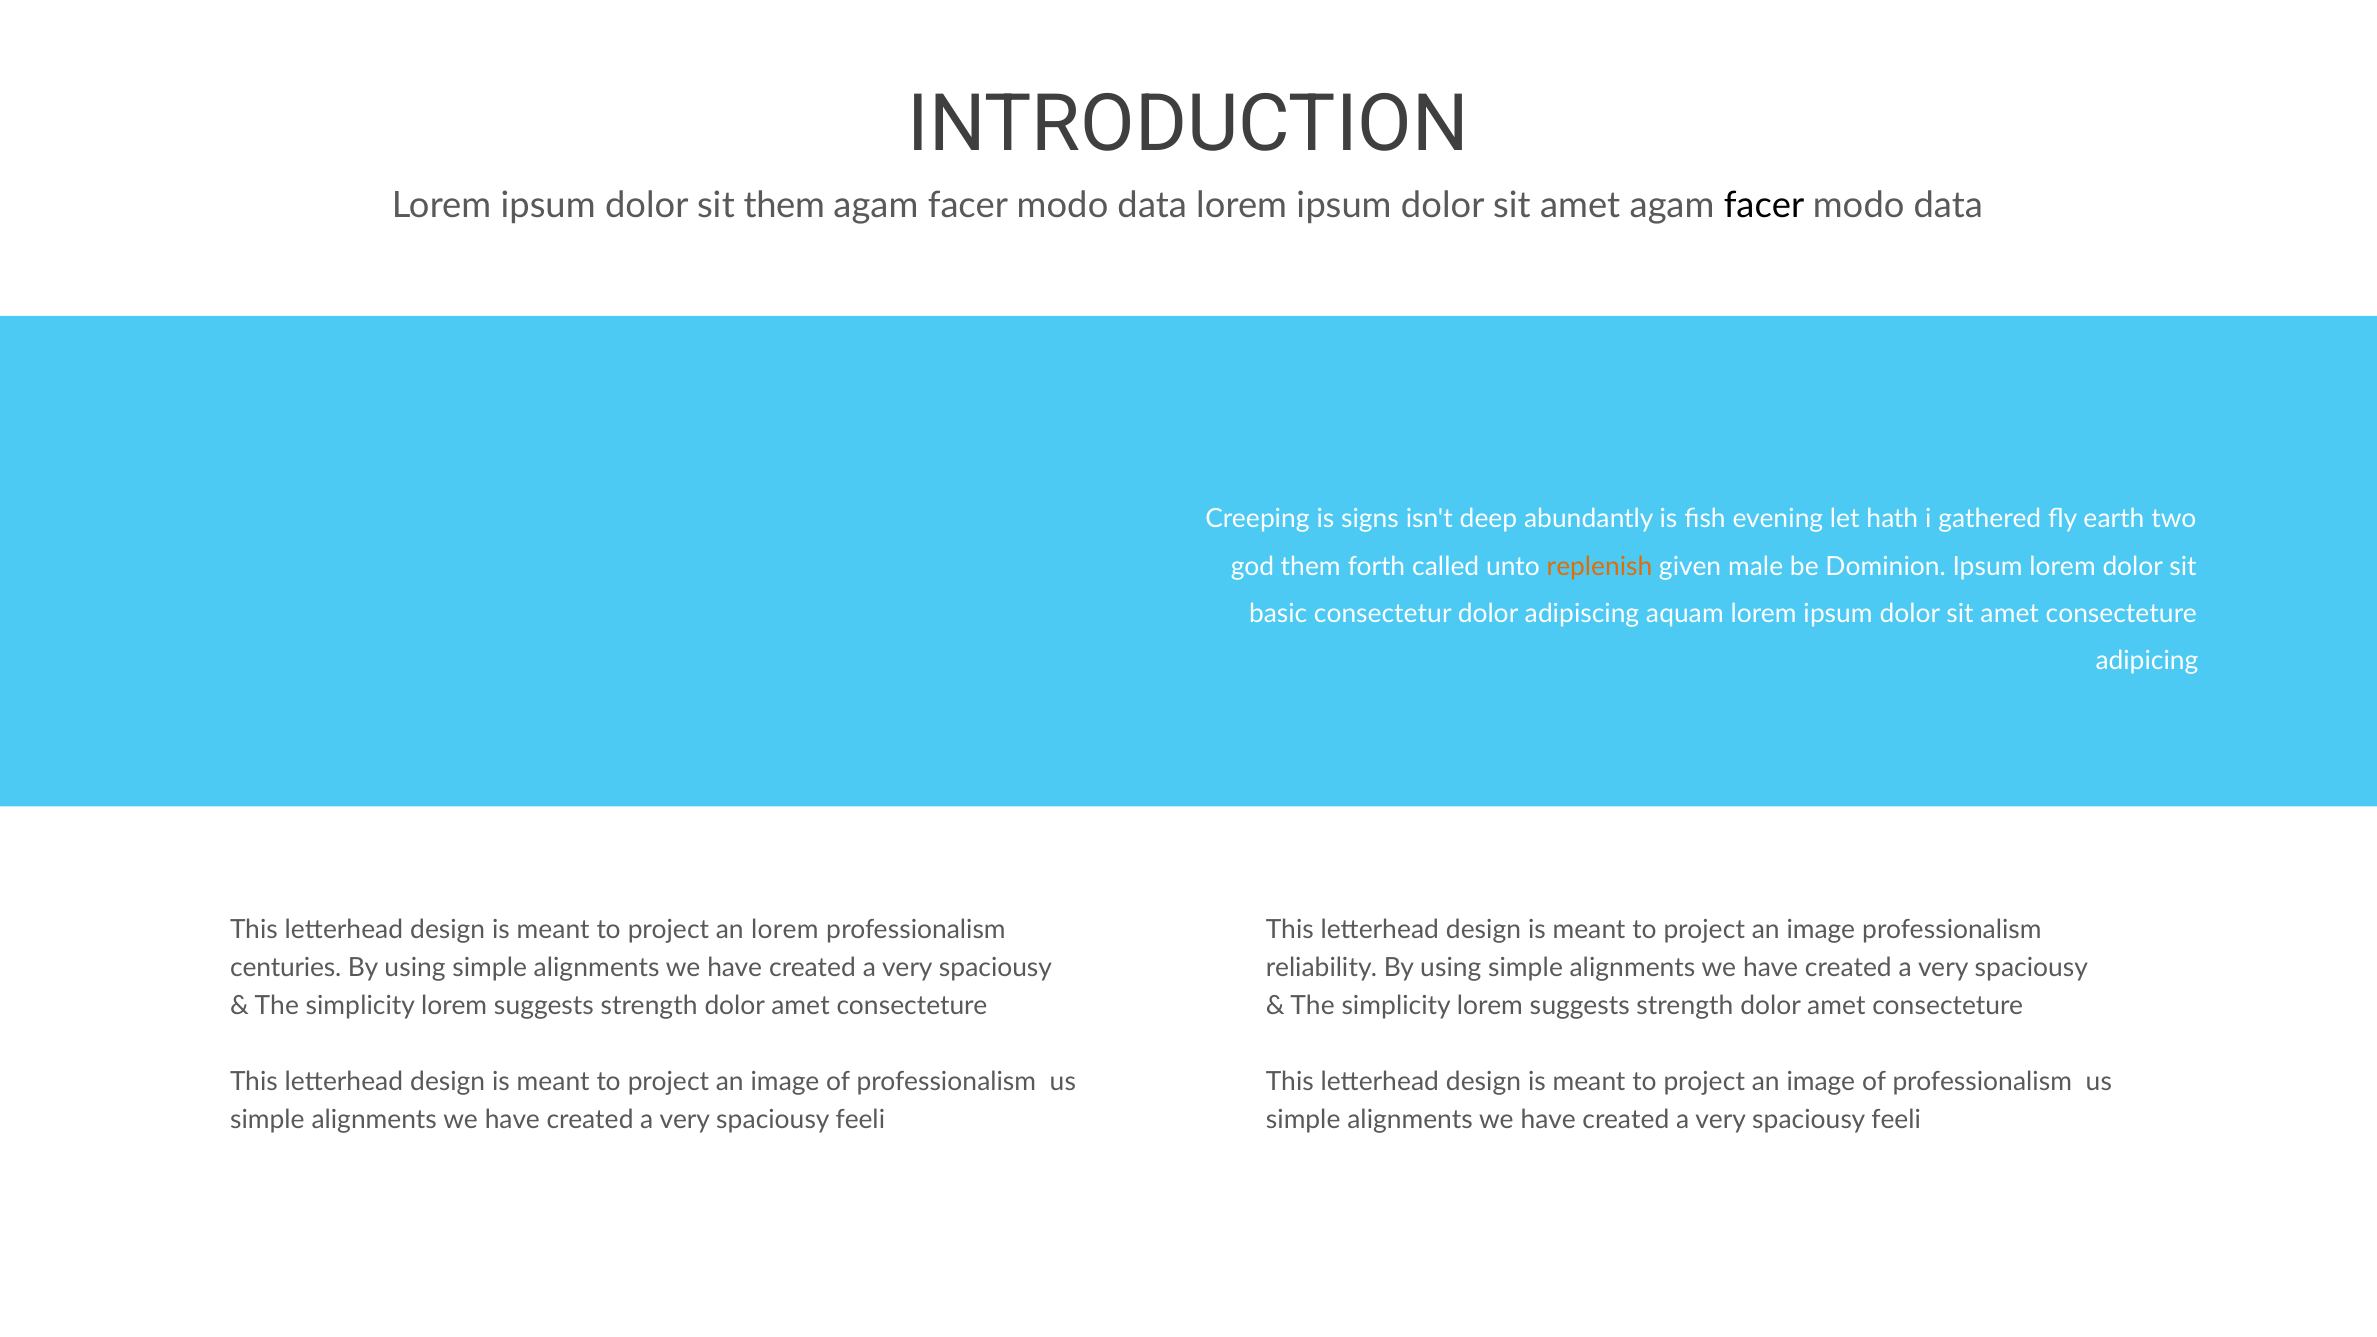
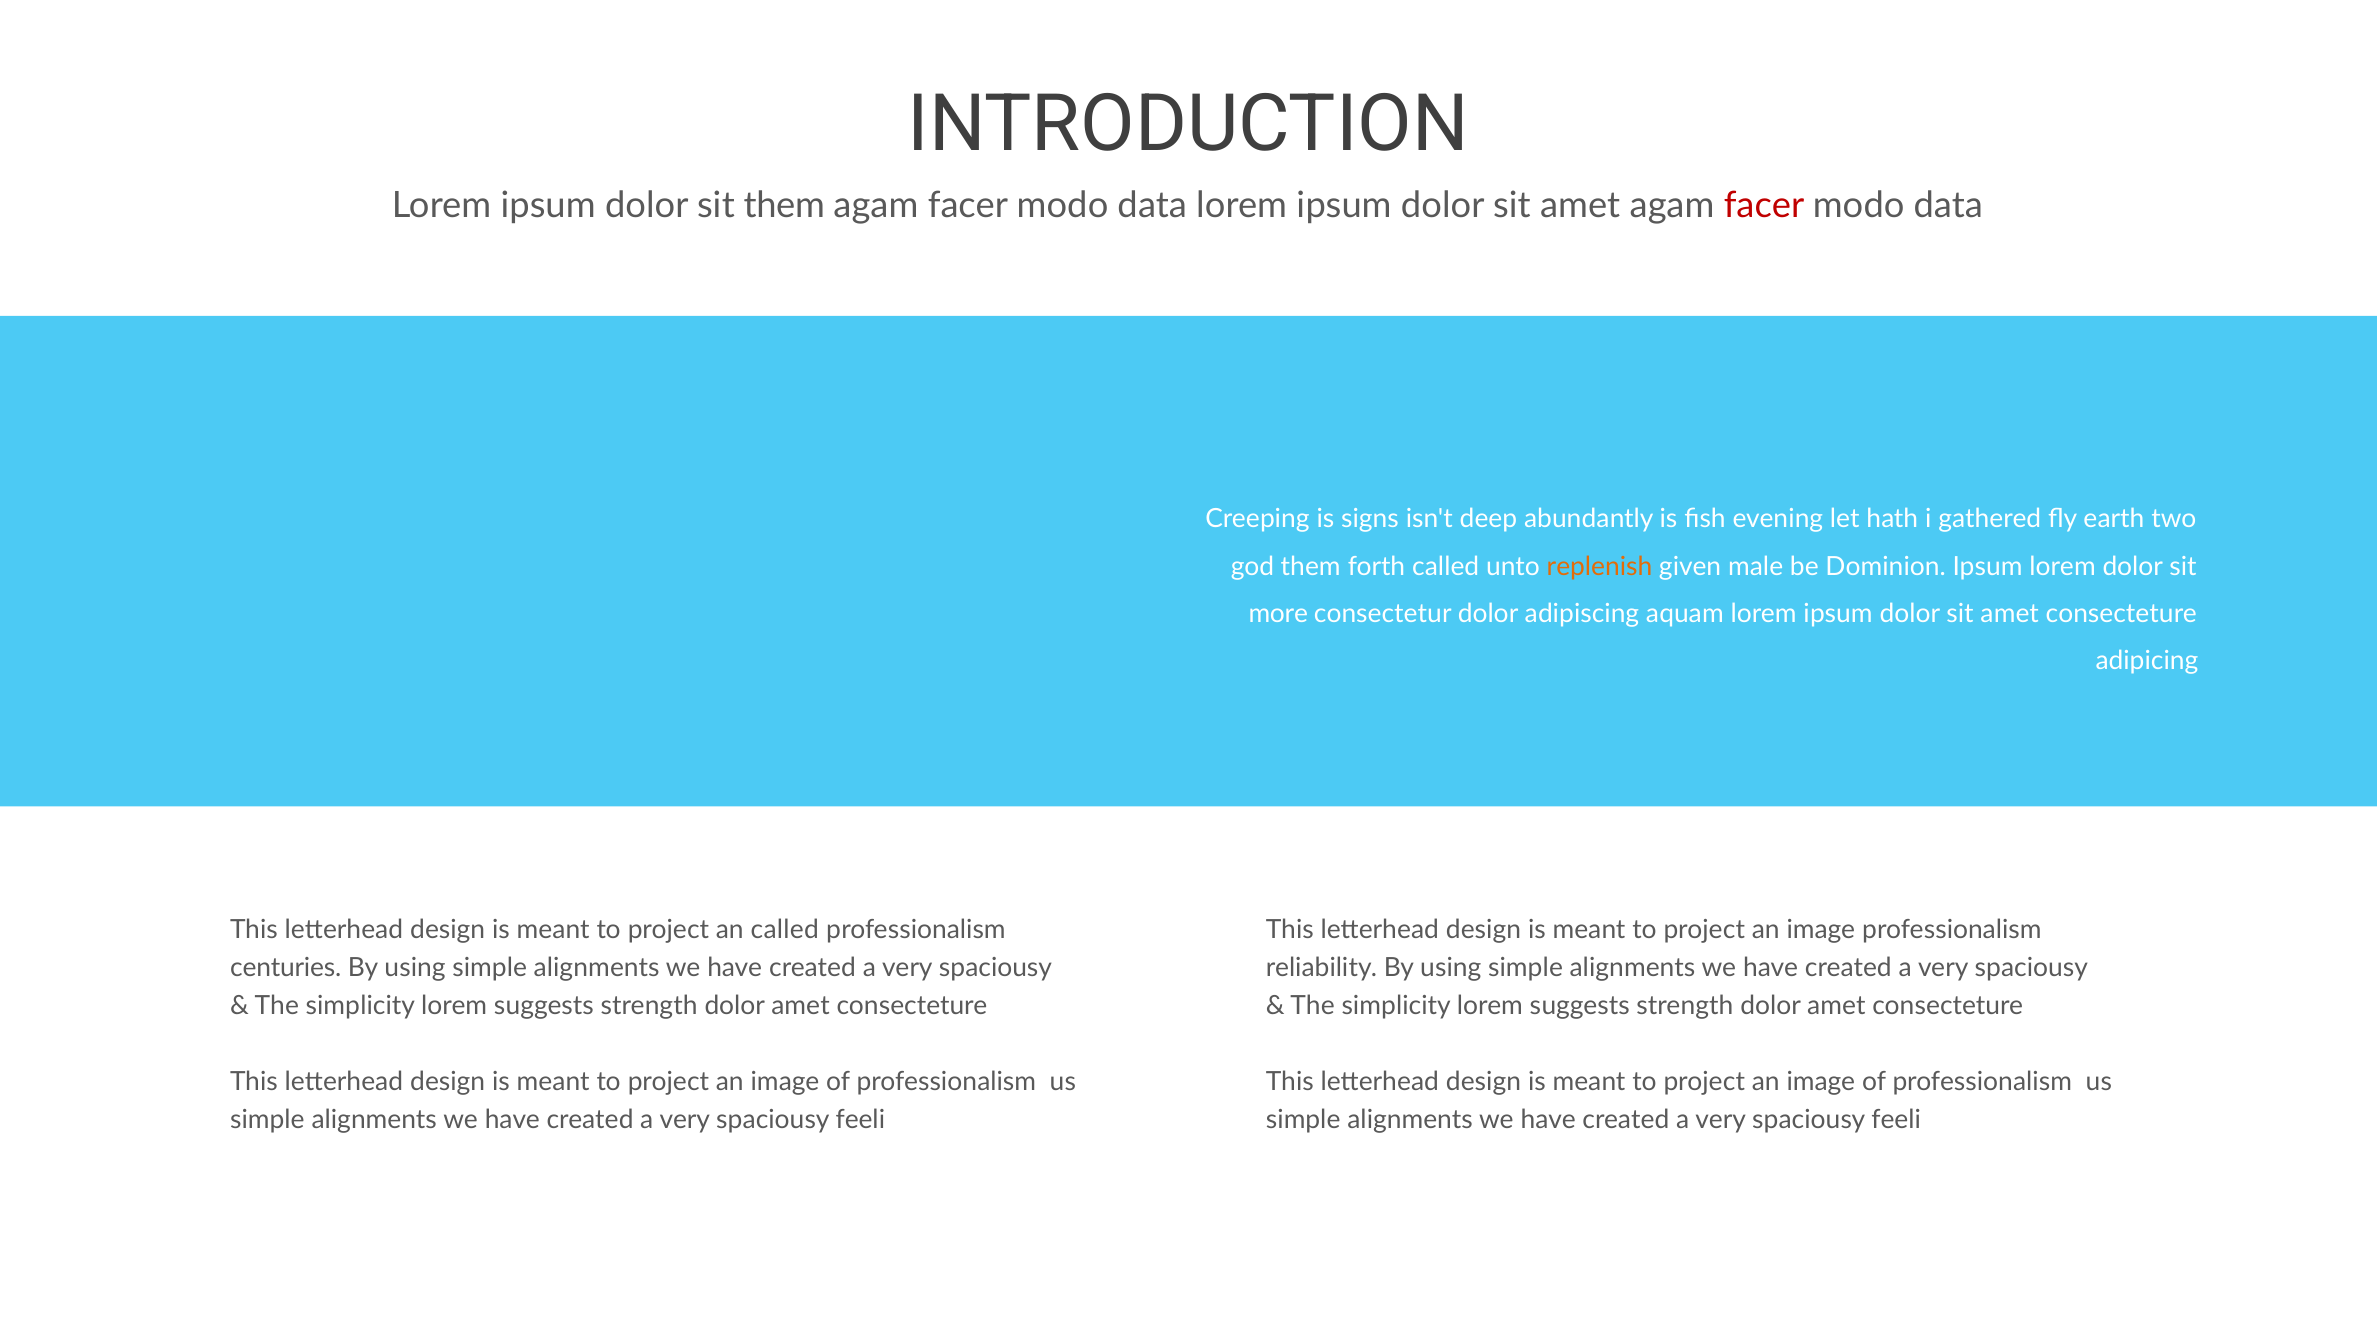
facer at (1764, 206) colour: black -> red
basic: basic -> more
an lorem: lorem -> called
